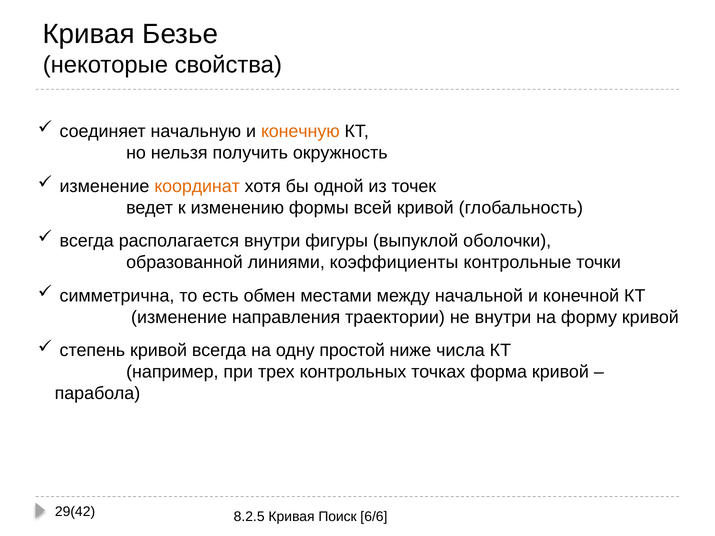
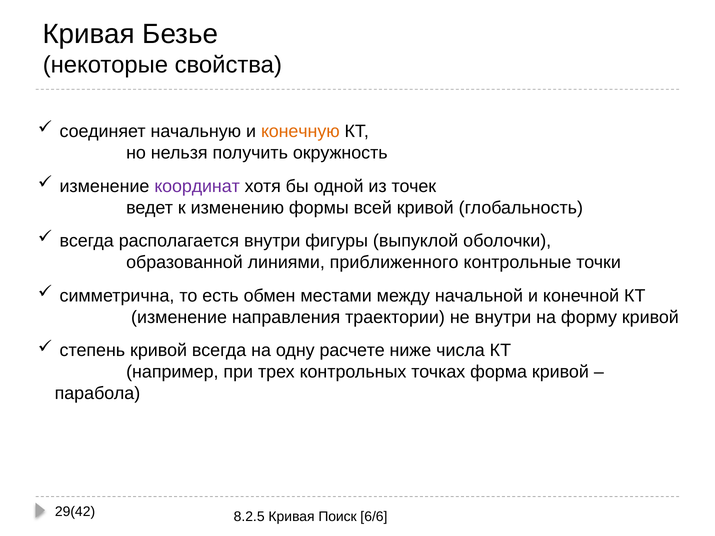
координат colour: orange -> purple
коэффициенты: коэффициенты -> приближенного
простой: простой -> расчете
